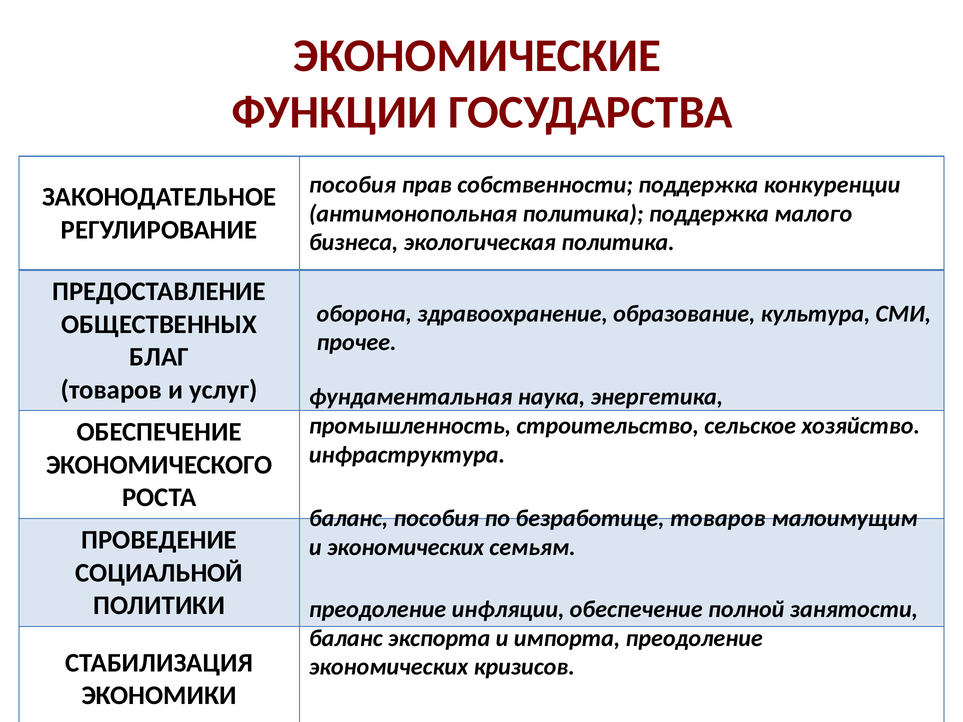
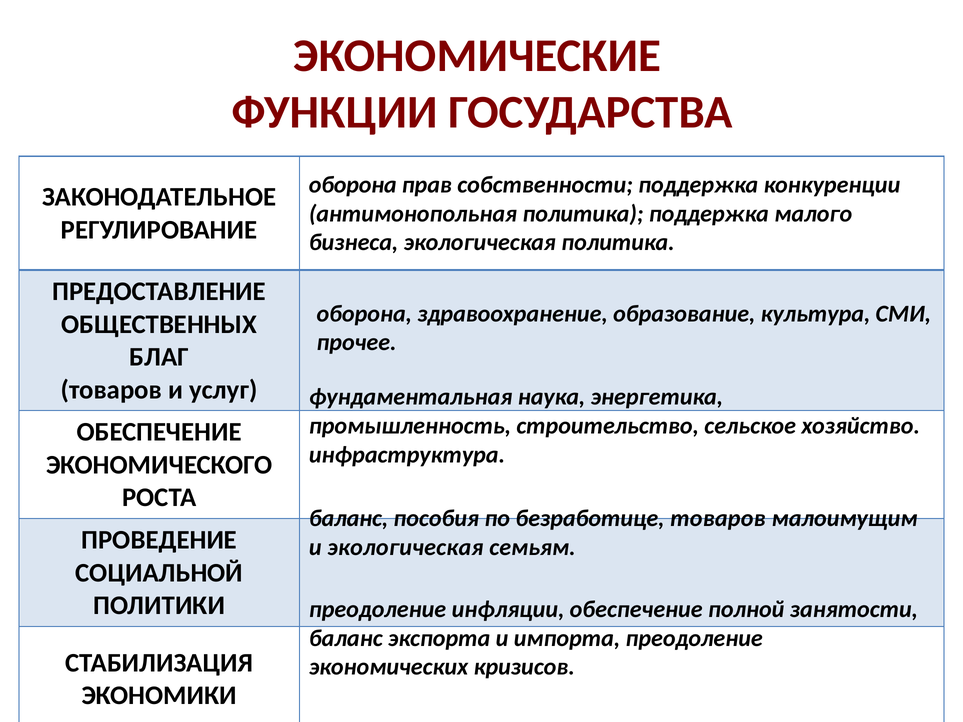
пособия at (353, 185): пособия -> оборона
и экономических: экономических -> экологическая
